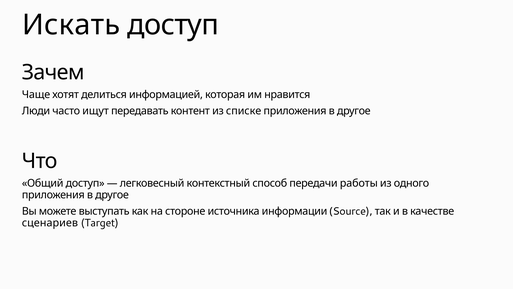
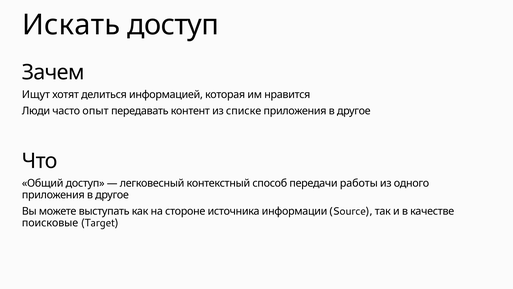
Чаще: Чаще -> Ищут
ищут: ищут -> опыт
сценариев: сценариев -> поисковые
